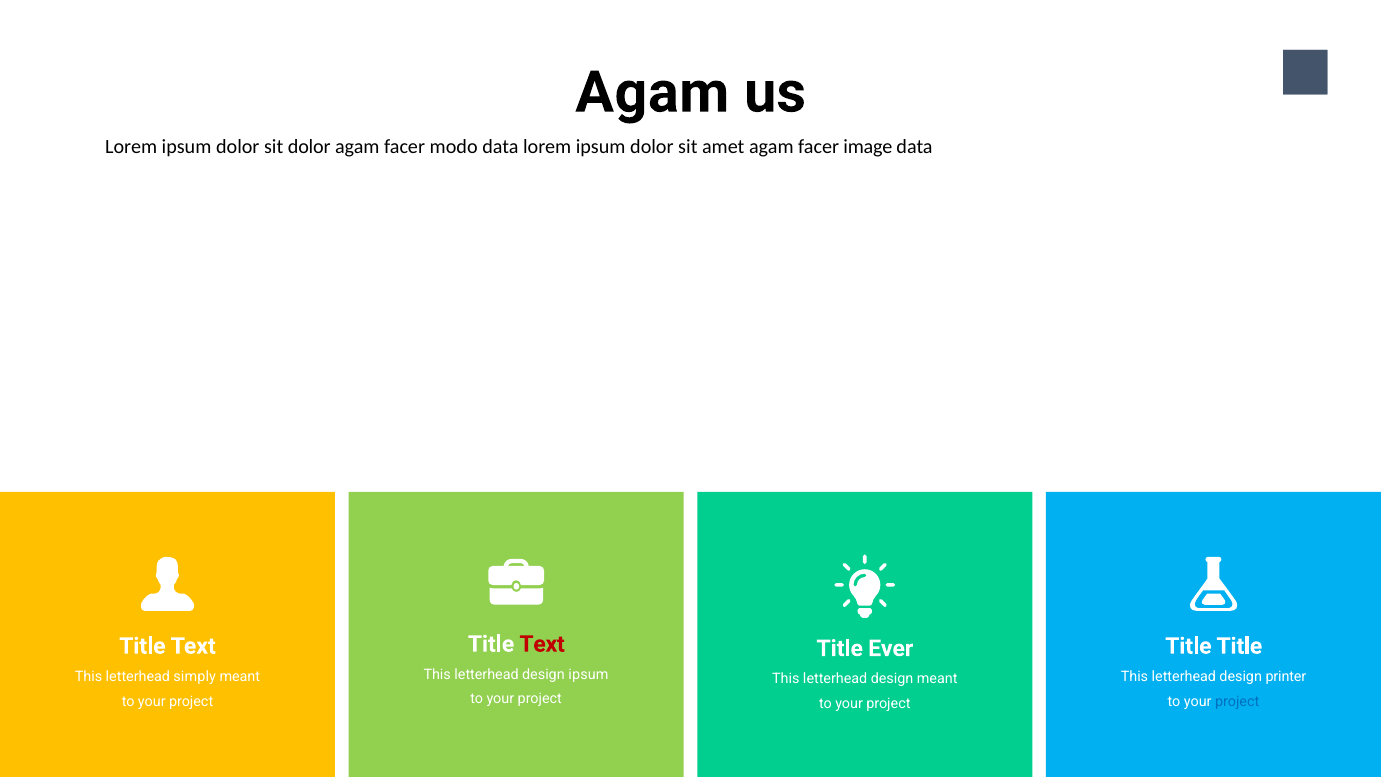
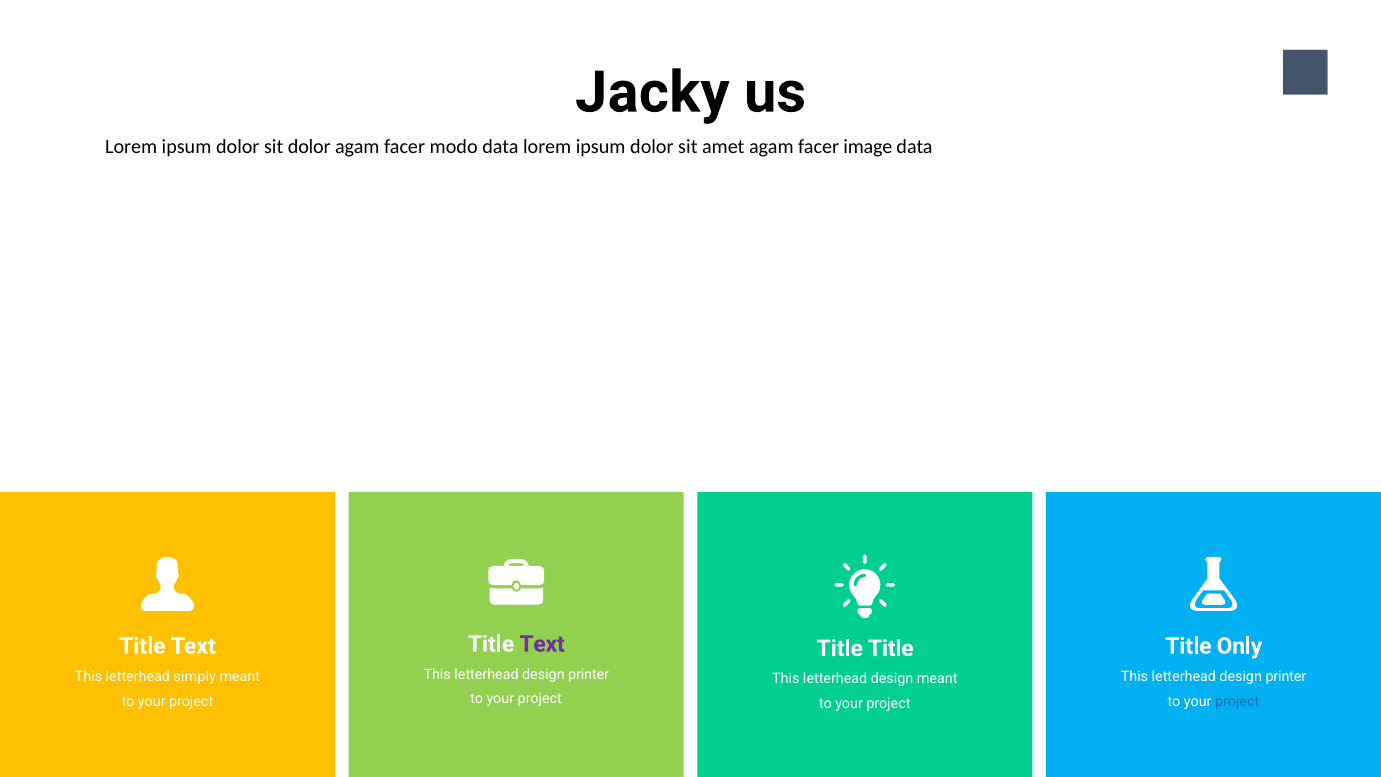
Agam at (652, 93): Agam -> Jacky
Text at (542, 644) colour: red -> purple
Title Title: Title -> Only
Title Ever: Ever -> Title
ipsum at (588, 675): ipsum -> printer
